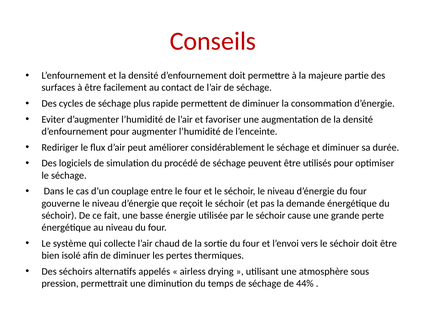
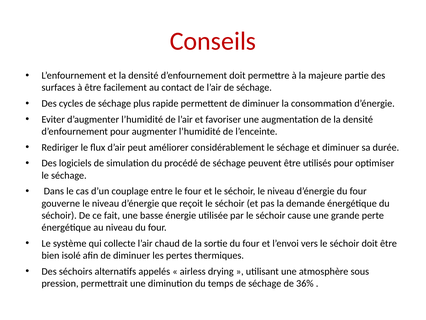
44%: 44% -> 36%
